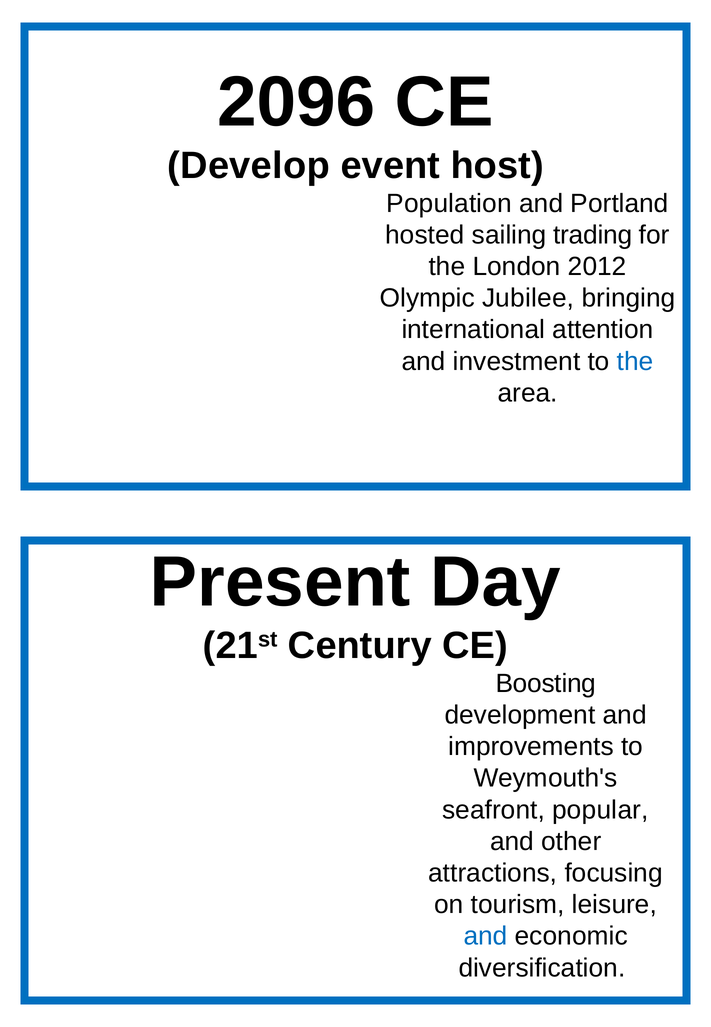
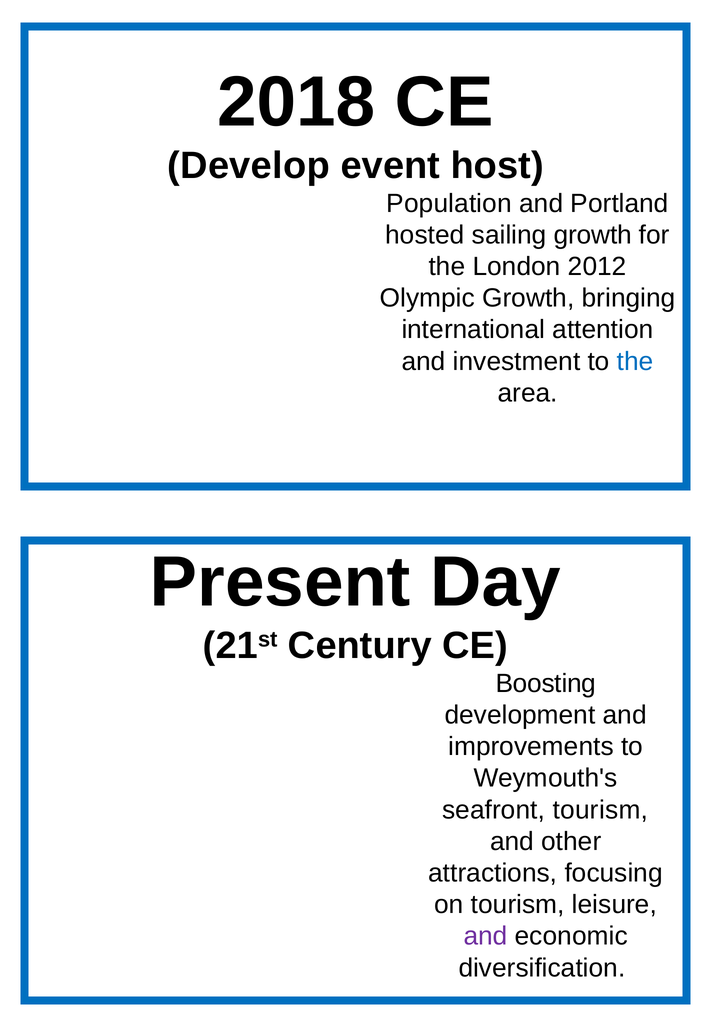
2096: 2096 -> 2018
sailing trading: trading -> growth
Olympic Jubilee: Jubilee -> Growth
seafront popular: popular -> tourism
and at (486, 936) colour: blue -> purple
